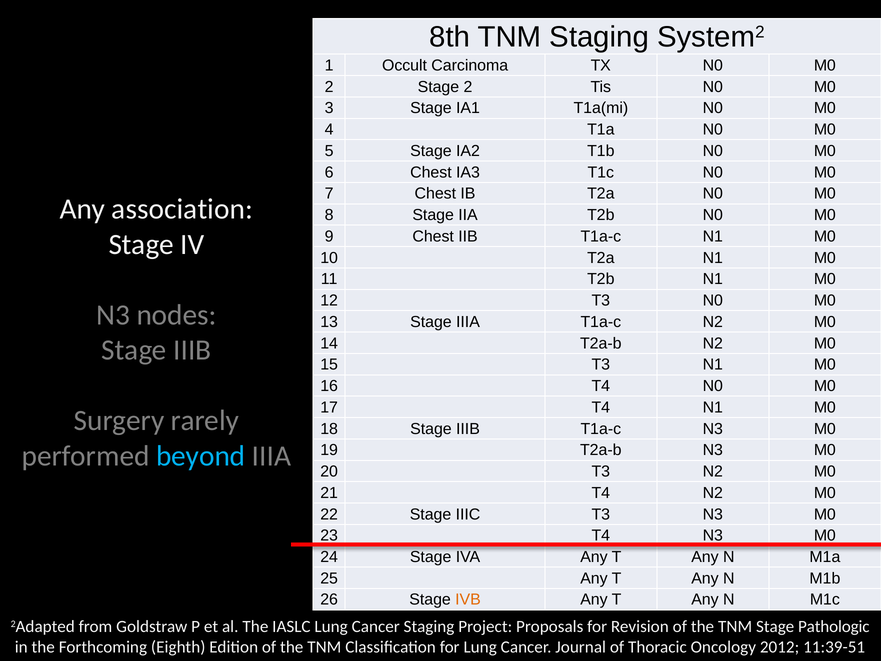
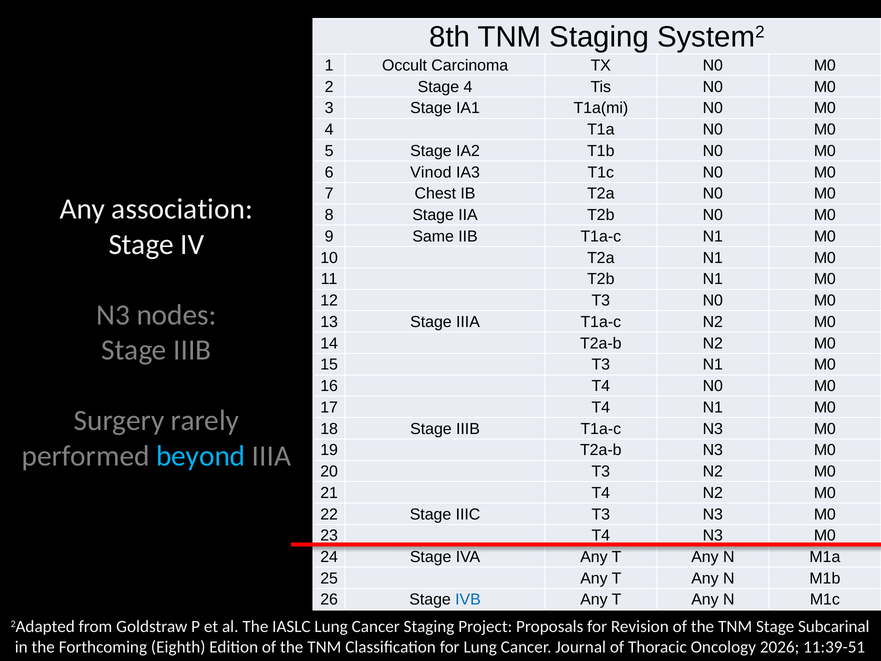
Stage 2: 2 -> 4
6 Chest: Chest -> Vinod
9 Chest: Chest -> Same
IVB colour: orange -> blue
Pathologic: Pathologic -> Subcarinal
2012: 2012 -> 2026
